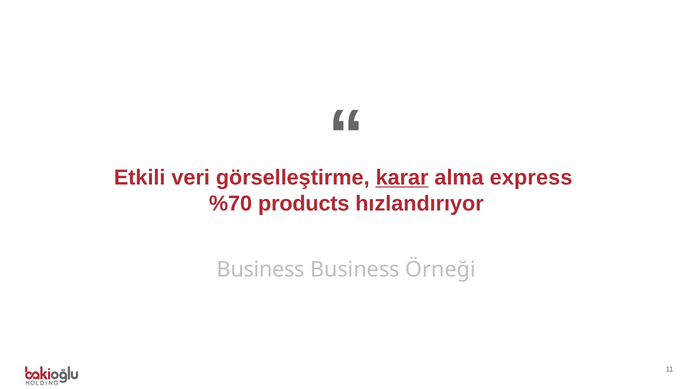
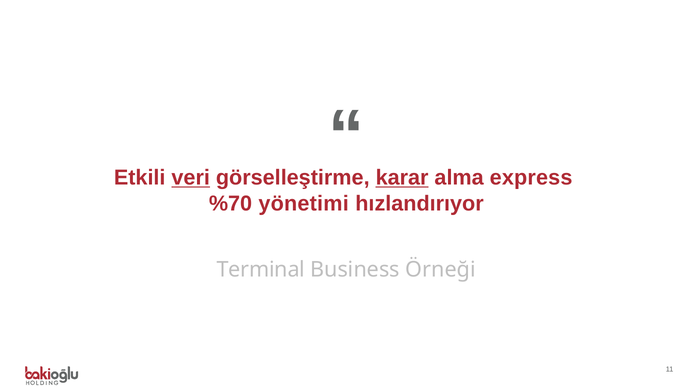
veri underline: none -> present
products: products -> yönetimi
Business at (261, 270): Business -> Terminal
